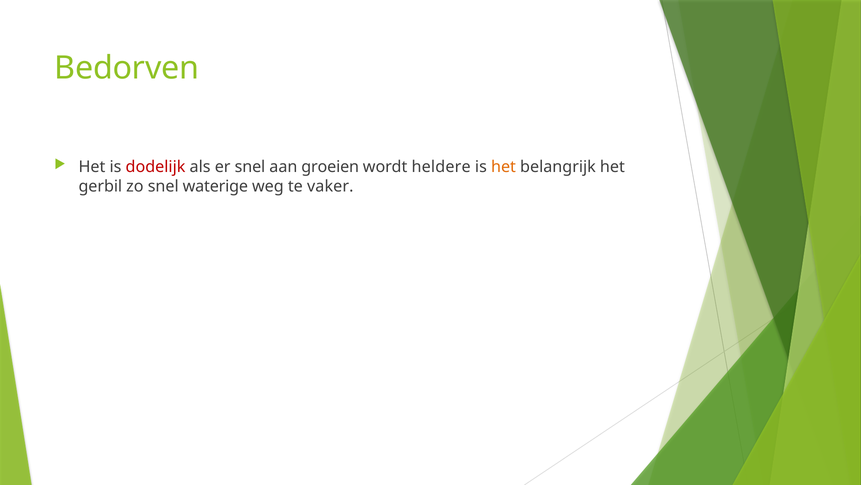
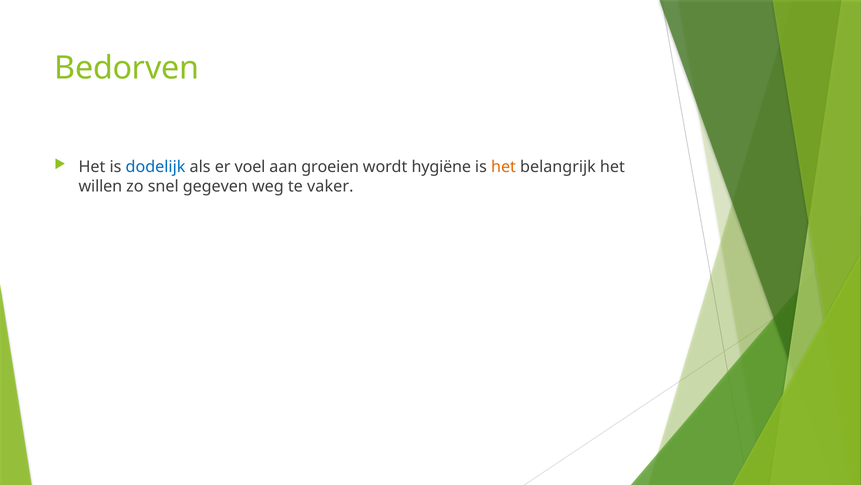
dodelijk colour: red -> blue
er snel: snel -> voel
heldere: heldere -> hygiëne
gerbil: gerbil -> willen
waterige: waterige -> gegeven
